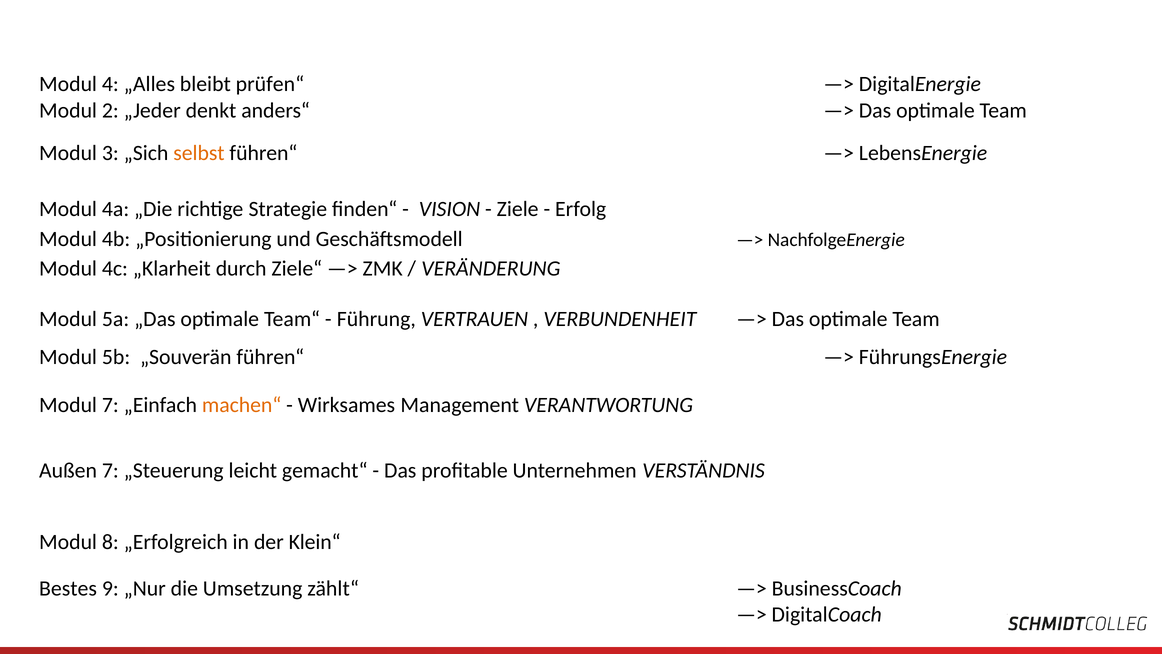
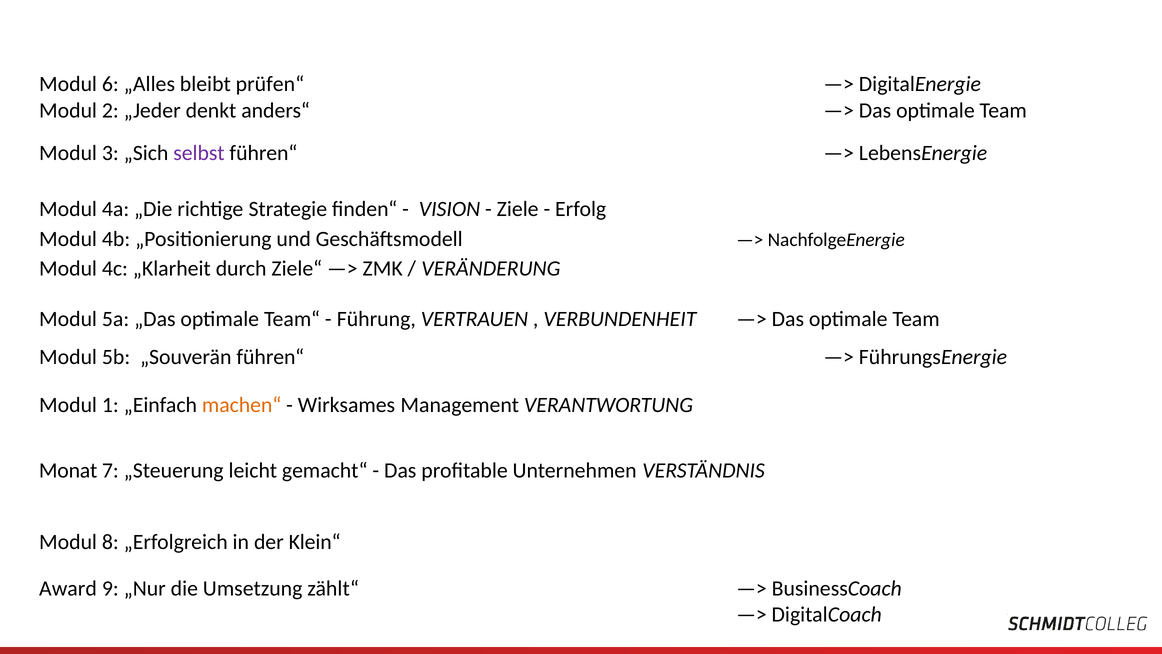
4: 4 -> 6
selbst colour: orange -> purple
Modul 7: 7 -> 1
Außen: Außen -> Monat
Bestes: Bestes -> Award
